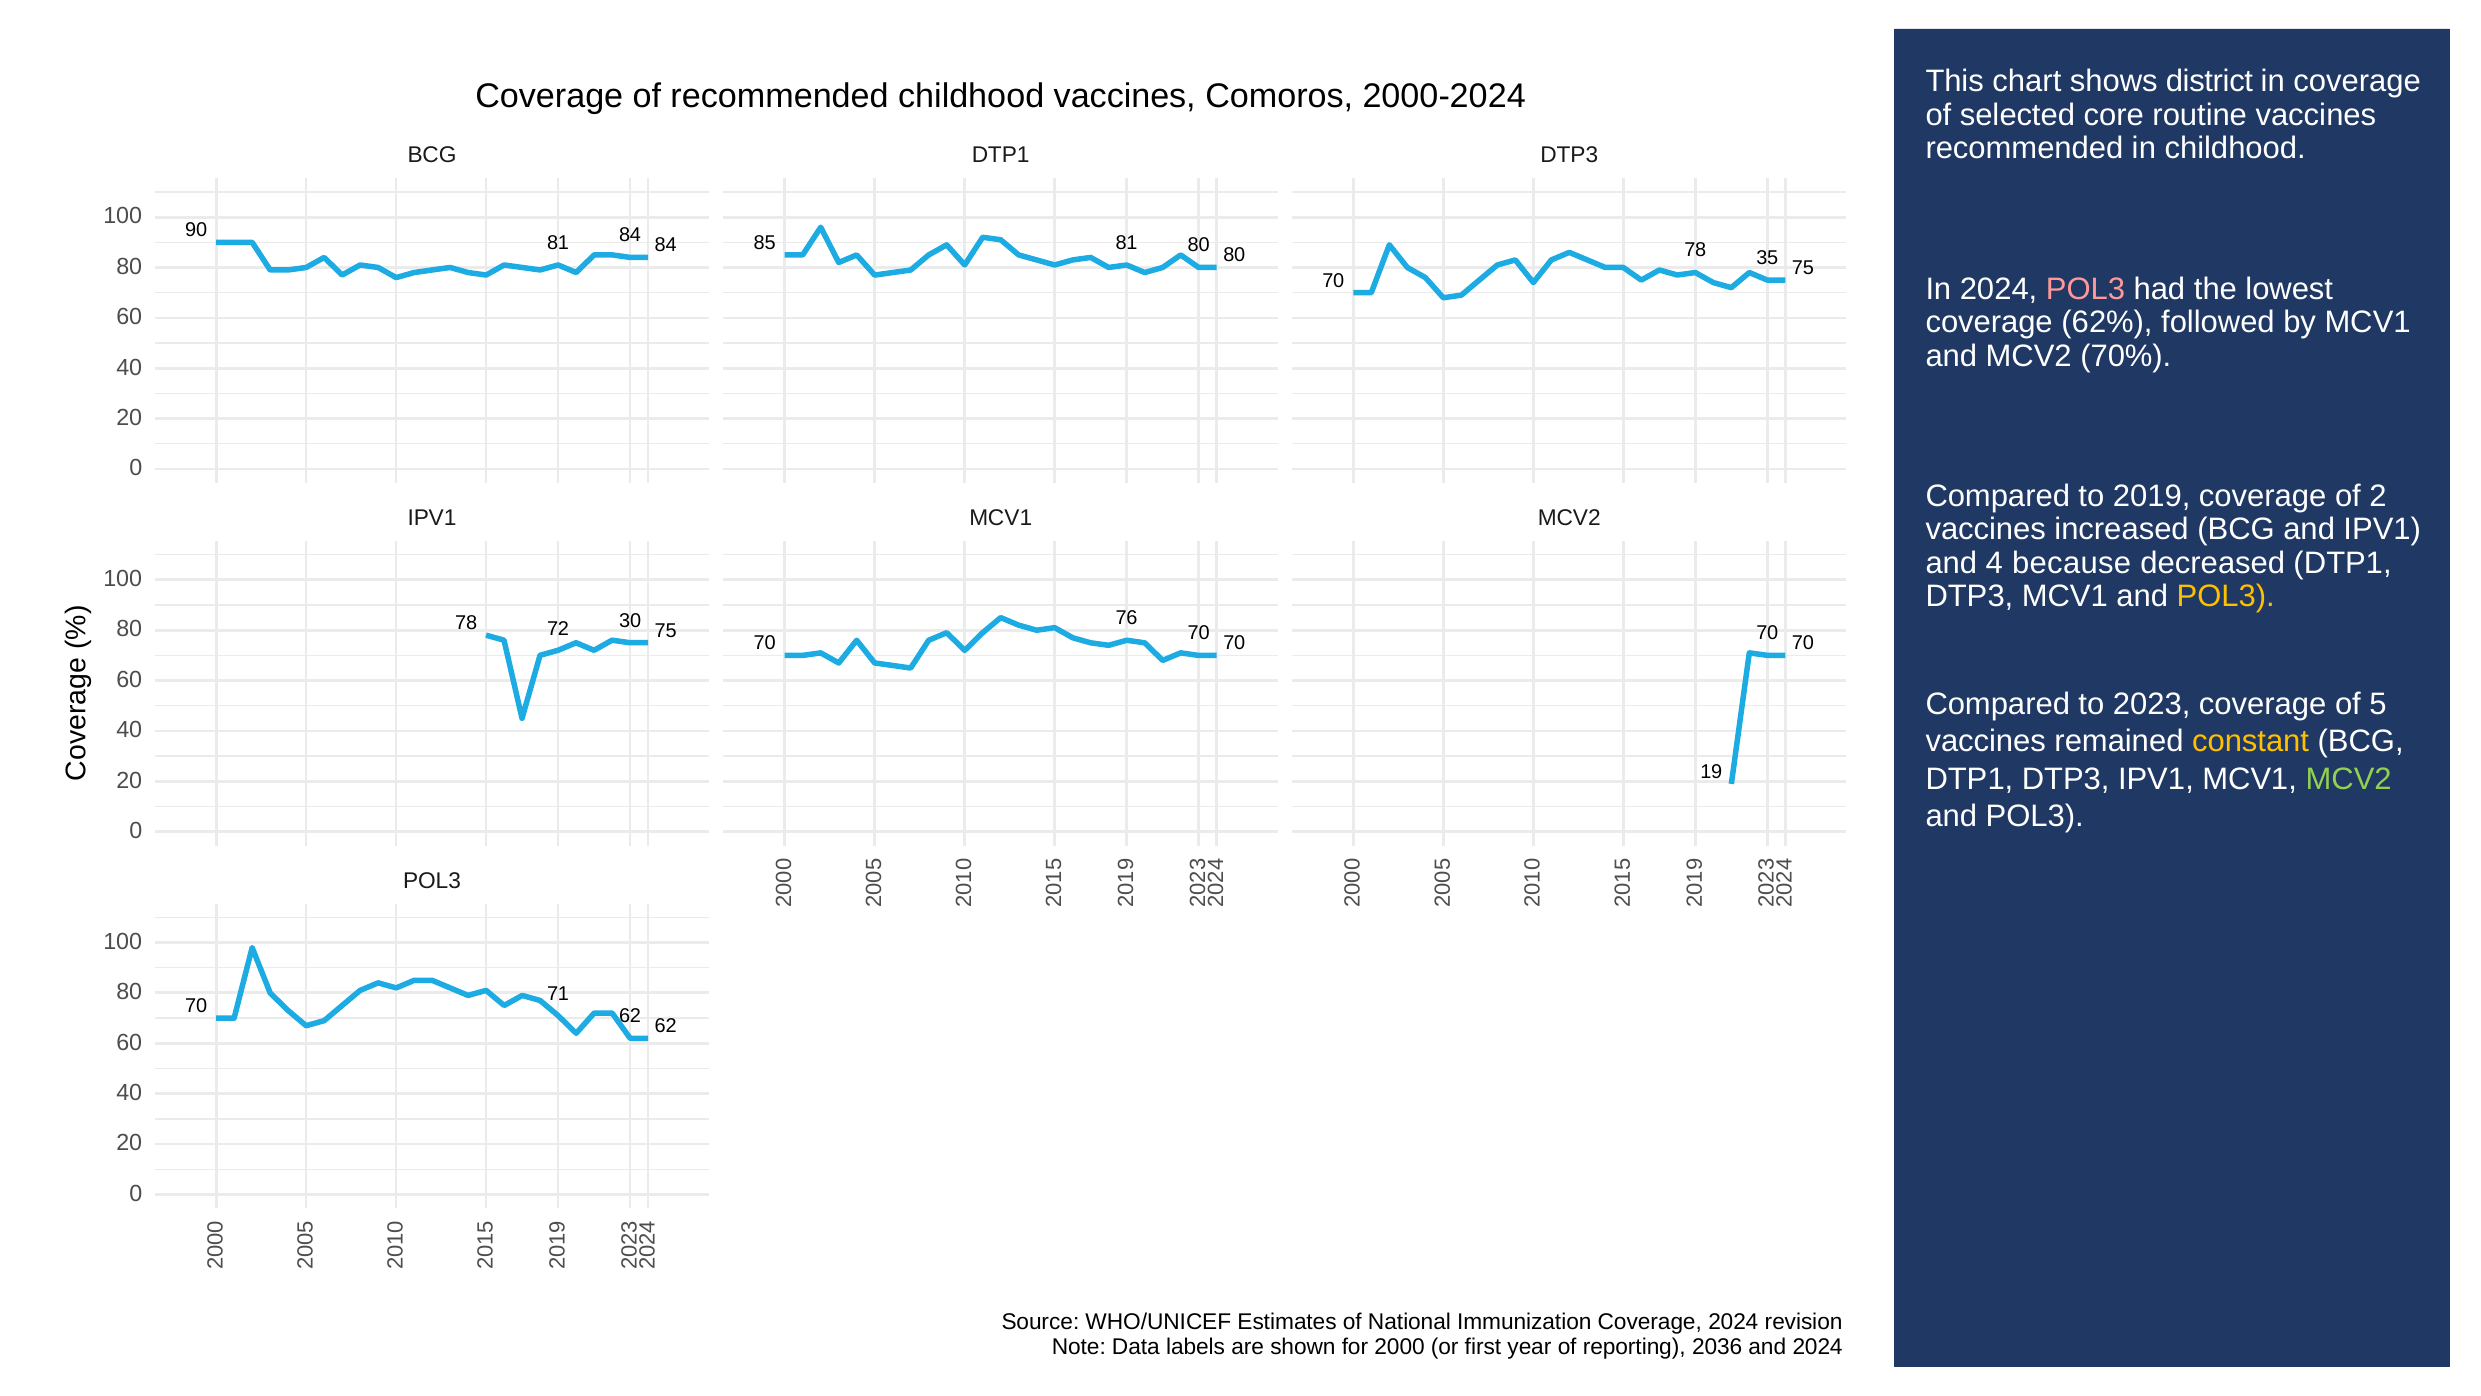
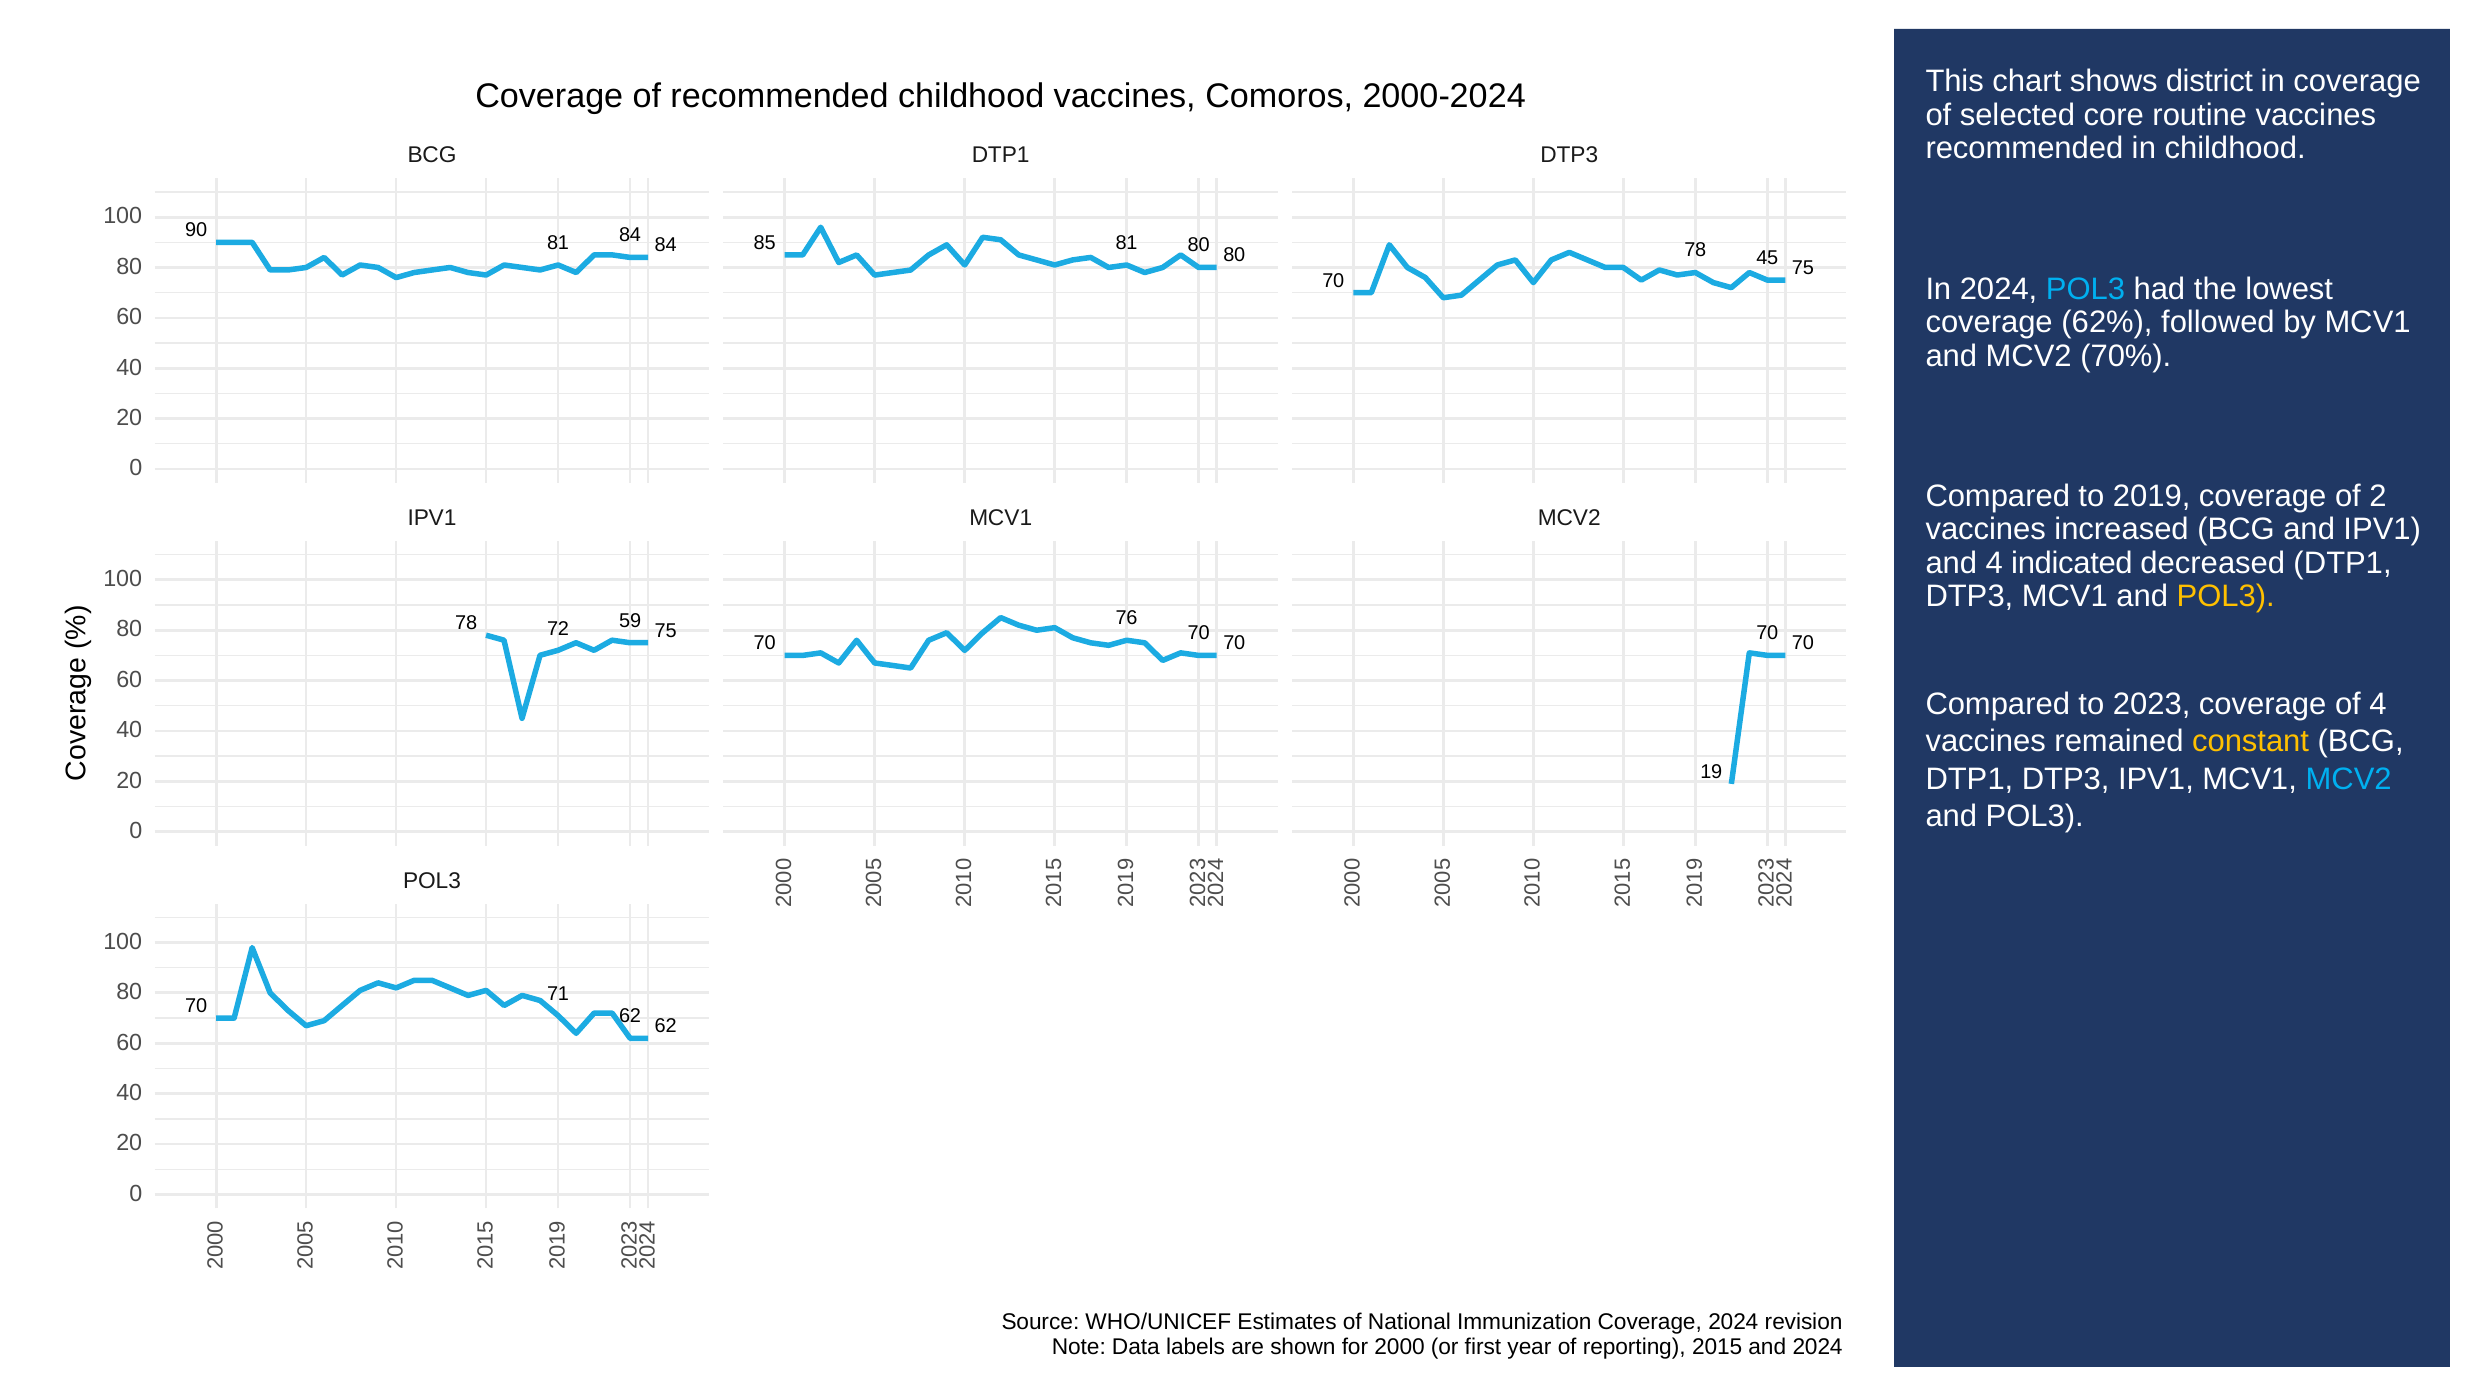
35: 35 -> 45
POL3 at (2085, 289) colour: pink -> light blue
because: because -> indicated
30: 30 -> 59
of 5: 5 -> 4
MCV2 at (2349, 779) colour: light green -> light blue
2036: 2036 -> 2015
